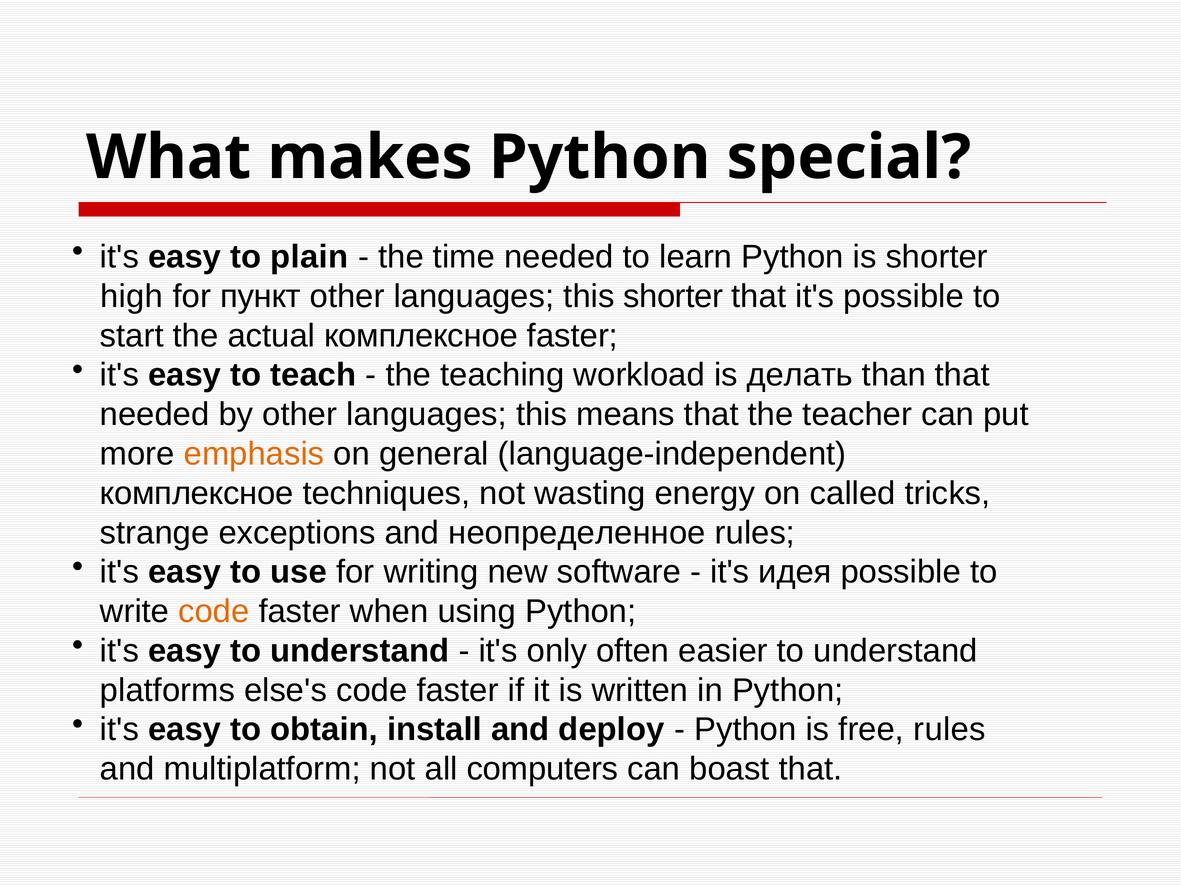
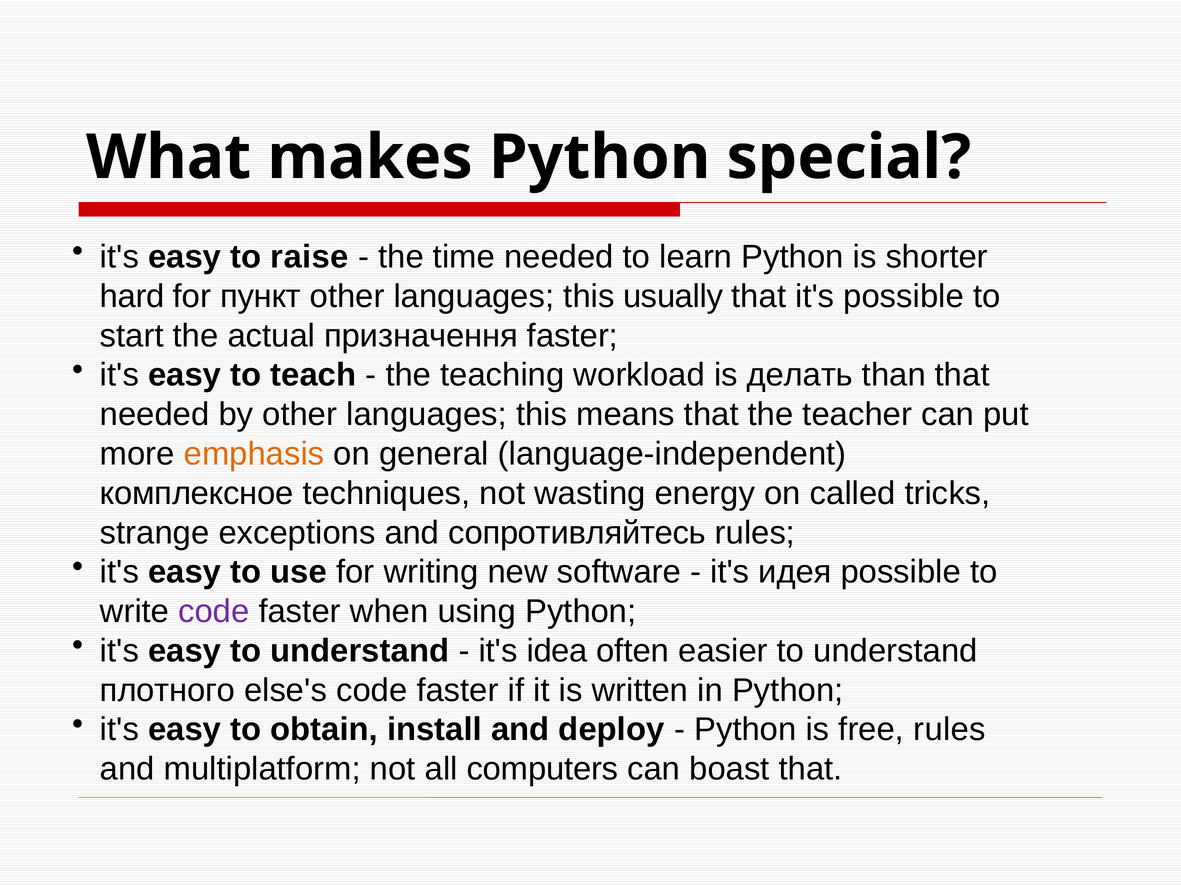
plain: plain -> raise
high: high -> hard
this shorter: shorter -> usually
actual комплексное: комплексное -> призначення
неопределенное: неопределенное -> сопротивляйтесь
code at (214, 611) colour: orange -> purple
only: only -> idea
platforms: platforms -> плотного
